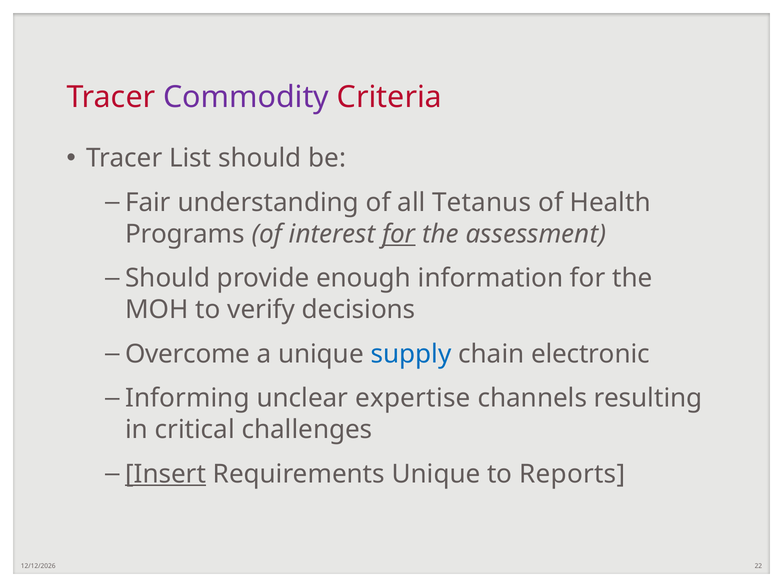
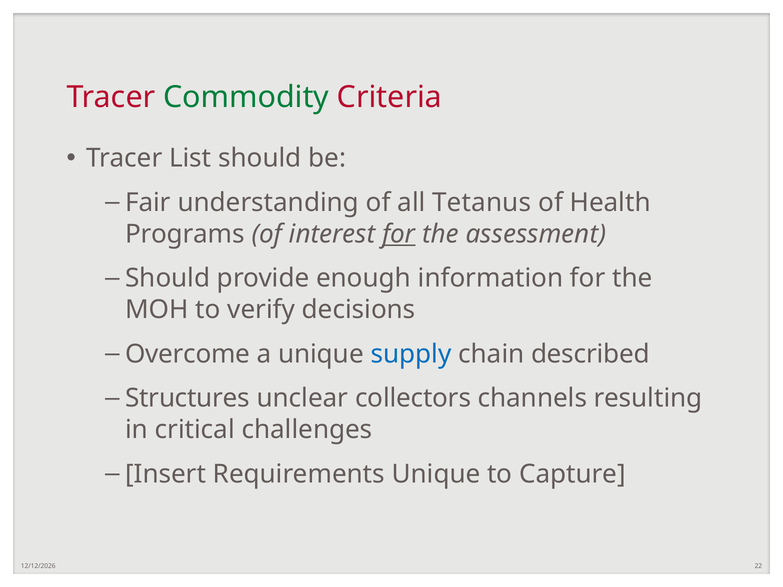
Commodity colour: purple -> green
electronic: electronic -> described
Informing: Informing -> Structures
expertise: expertise -> collectors
Insert underline: present -> none
Reports: Reports -> Capture
